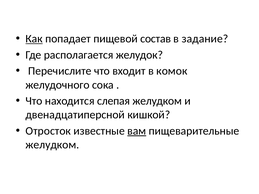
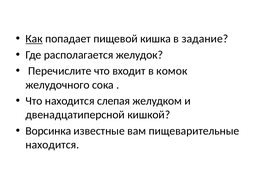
состав: состав -> кишка
Отросток: Отросток -> Ворсинка
вам underline: present -> none
желудком at (52, 145): желудком -> находится
